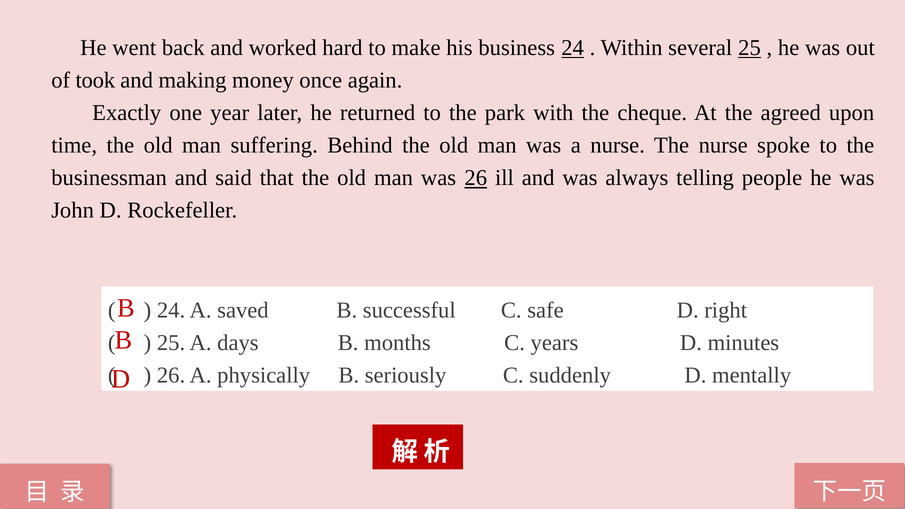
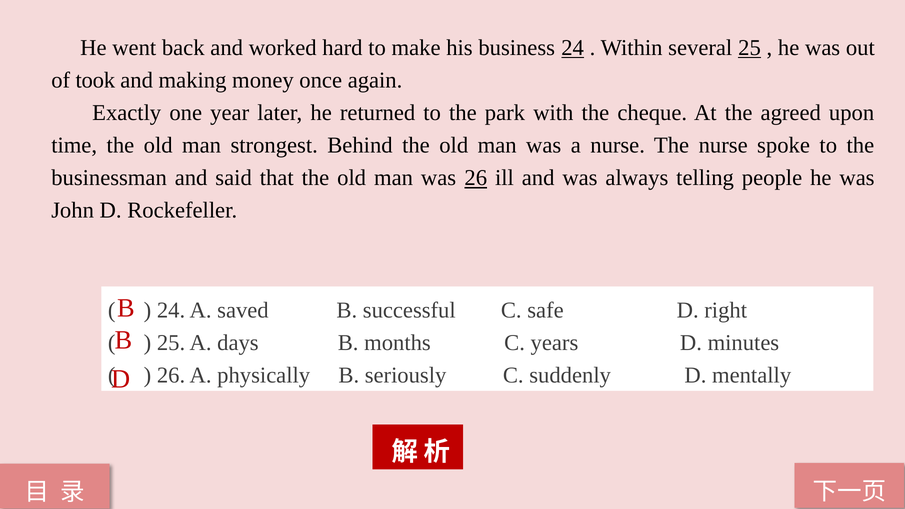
suffering: suffering -> strongest
